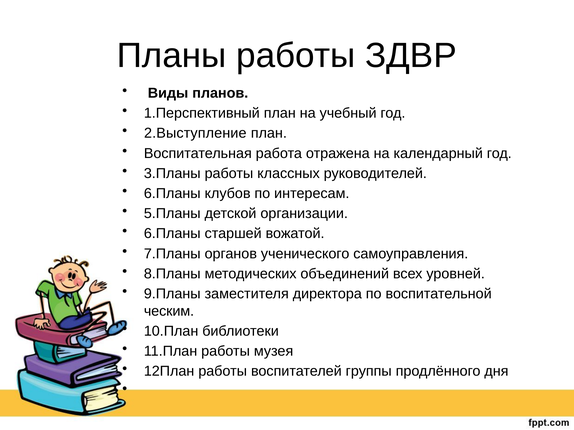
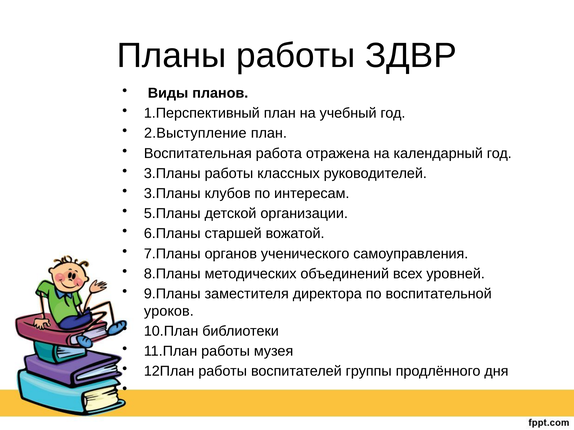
6.Планы at (172, 194): 6.Планы -> 3.Планы
ческим: ческим -> уроков
